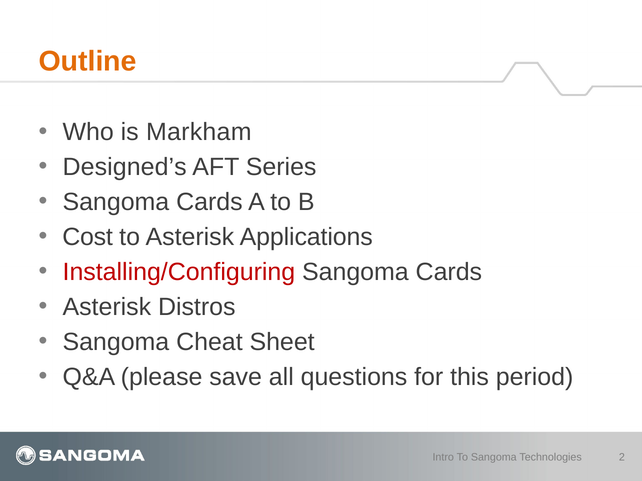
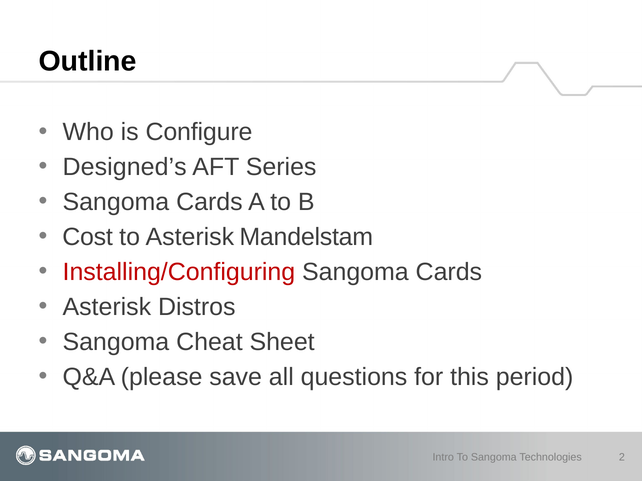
Outline colour: orange -> black
Markham: Markham -> Configure
Applications: Applications -> Mandelstam
